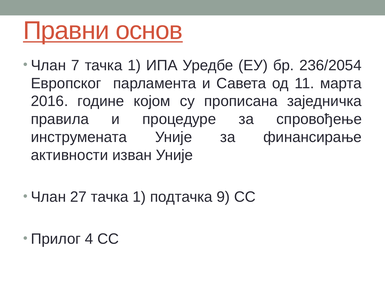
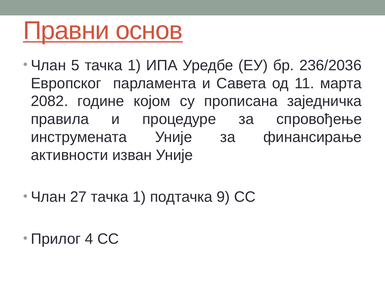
7: 7 -> 5
236/2054: 236/2054 -> 236/2036
2016: 2016 -> 2082
